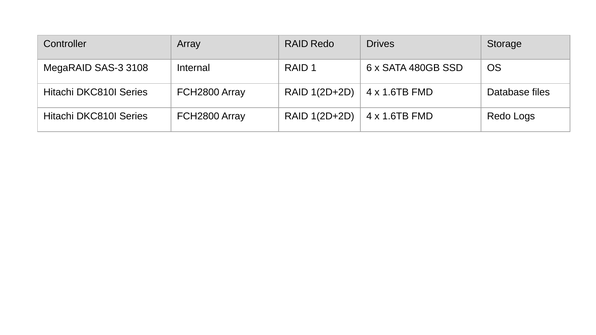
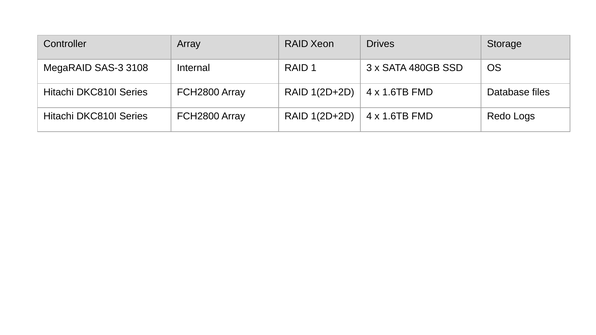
RAID Redo: Redo -> Xeon
6: 6 -> 3
